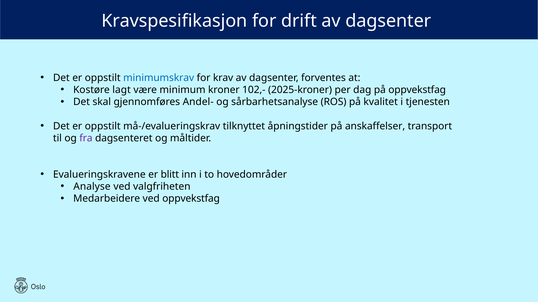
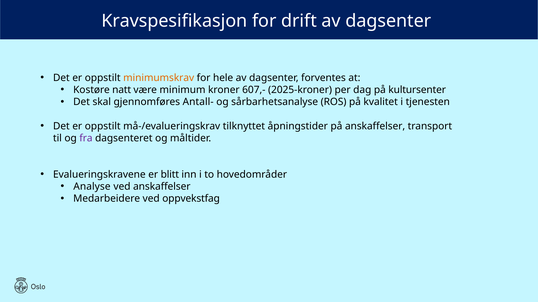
minimumskrav colour: blue -> orange
krav: krav -> hele
lagt: lagt -> natt
102,-: 102,- -> 607,-
på oppvekstfag: oppvekstfag -> kultursenter
Andel-: Andel- -> Antall-
ved valgfriheten: valgfriheten -> anskaffelser
